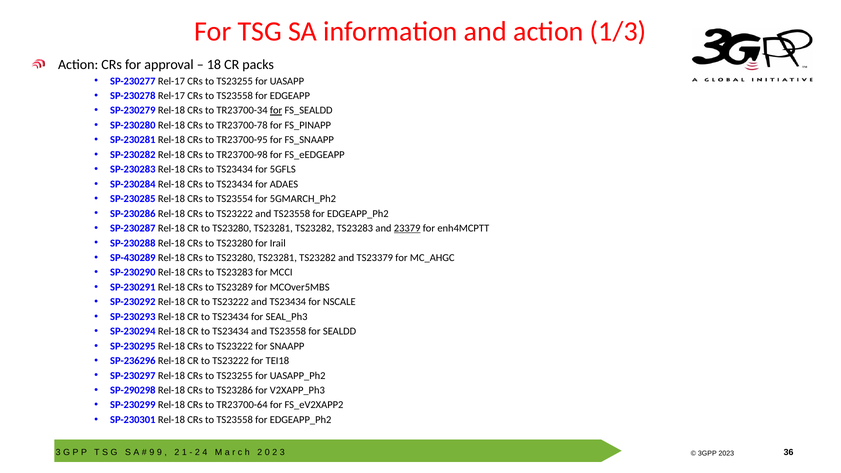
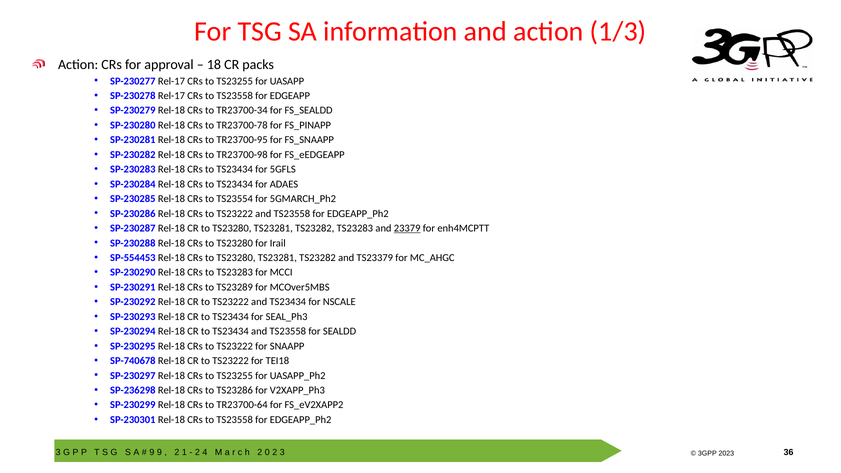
for at (276, 111) underline: present -> none
SP-430289: SP-430289 -> SP-554453
SP-236296: SP-236296 -> SP-740678
SP-290298: SP-290298 -> SP-236298
